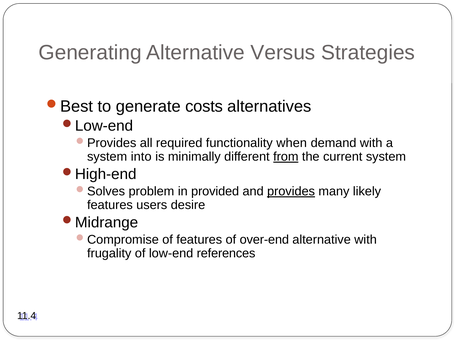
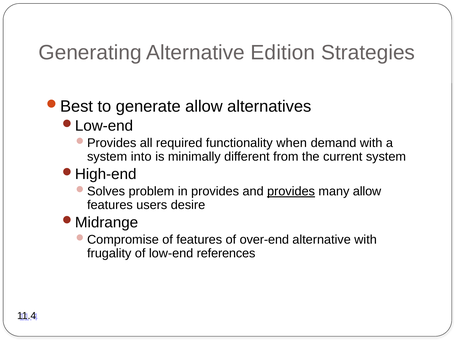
Versus: Versus -> Edition
generate costs: costs -> allow
from underline: present -> none
in provided: provided -> provides
many likely: likely -> allow
